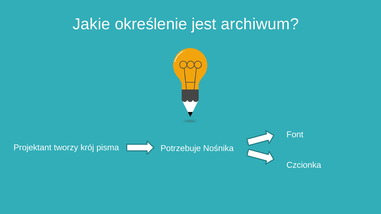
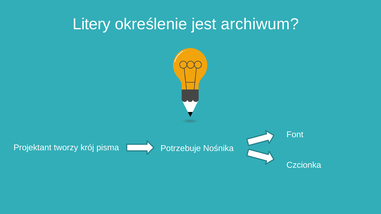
Jakie: Jakie -> Litery
